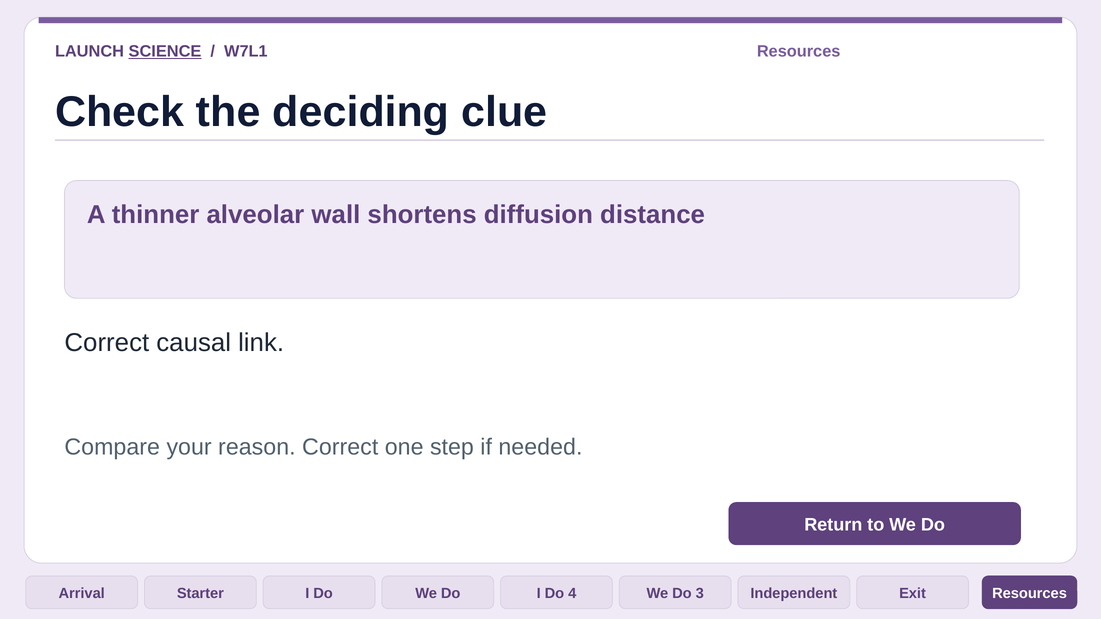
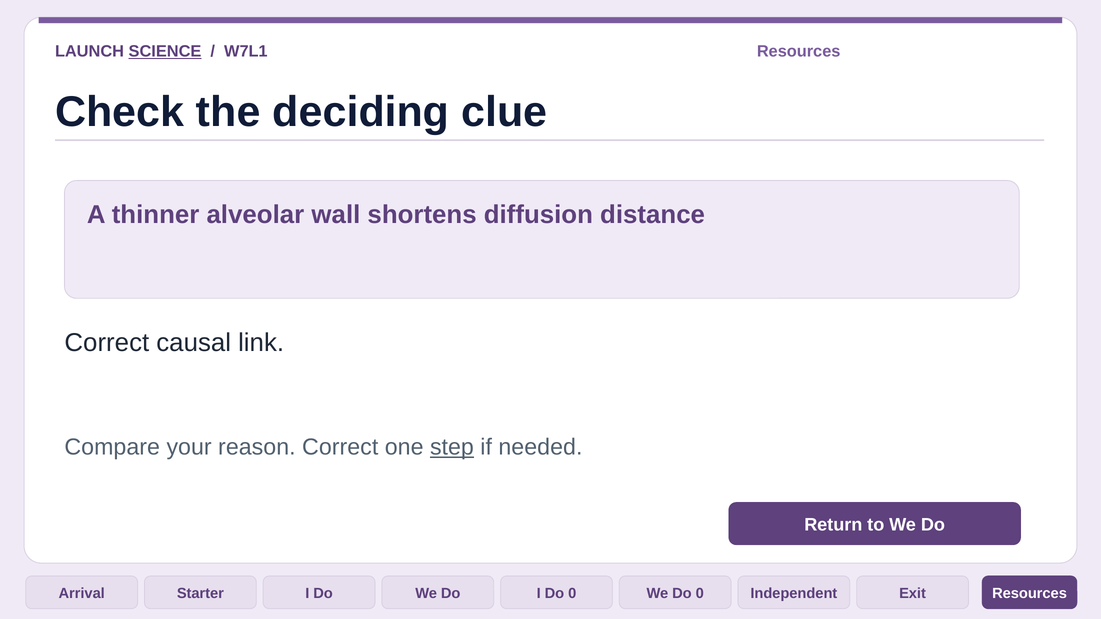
step underline: none -> present
I Do 4: 4 -> 0
We Do 3: 3 -> 0
